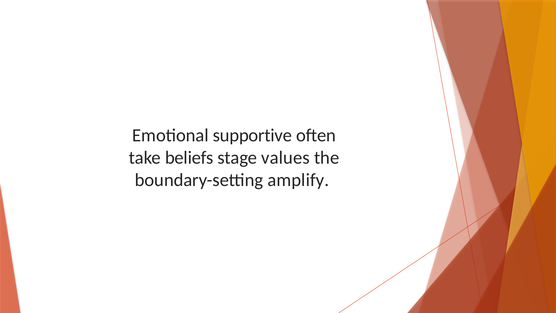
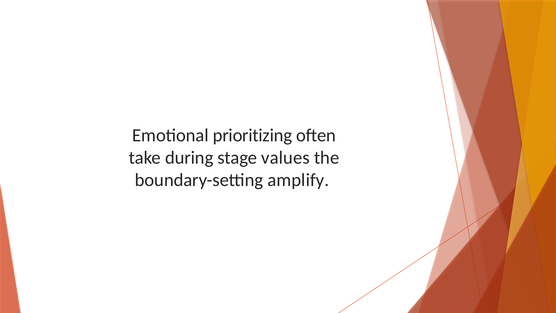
supportive: supportive -> prioritizing
beliefs: beliefs -> during
